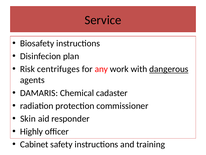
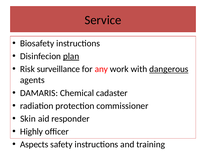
plan underline: none -> present
centrifuges: centrifuges -> surveillance
Cabinet: Cabinet -> Aspects
